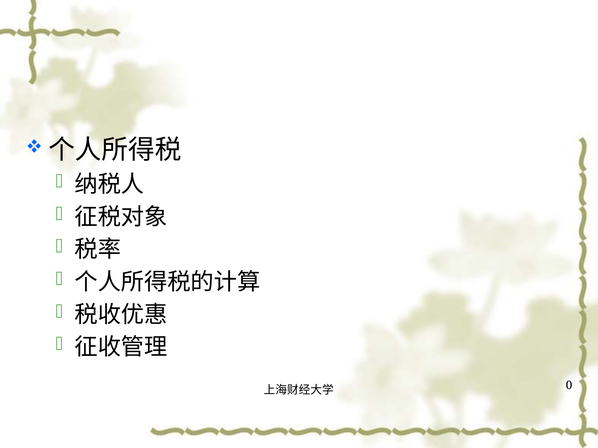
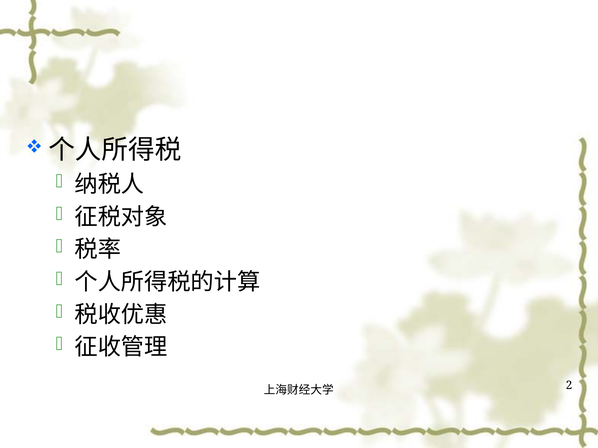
0: 0 -> 2
